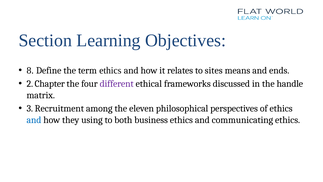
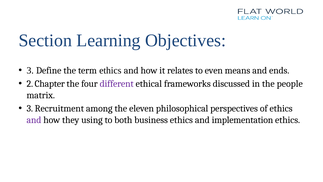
8 at (30, 70): 8 -> 3
sites: sites -> even
handle: handle -> people
and at (34, 120) colour: blue -> purple
communicating: communicating -> implementation
